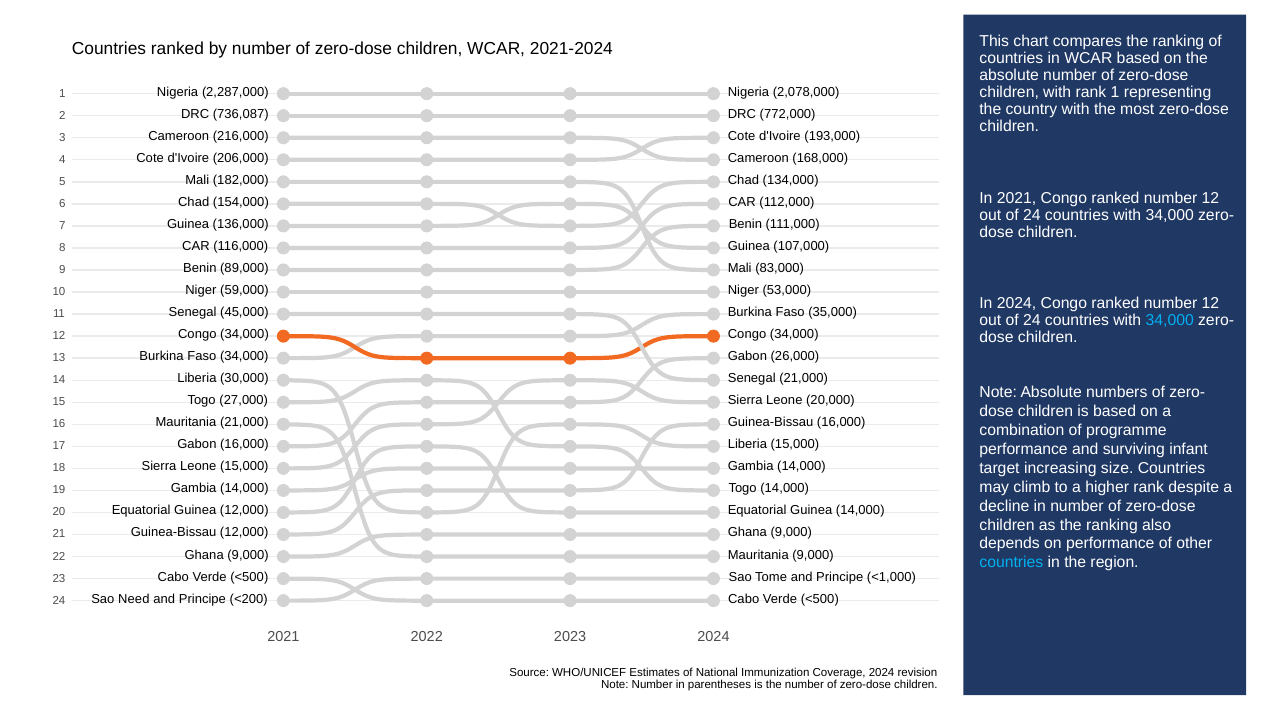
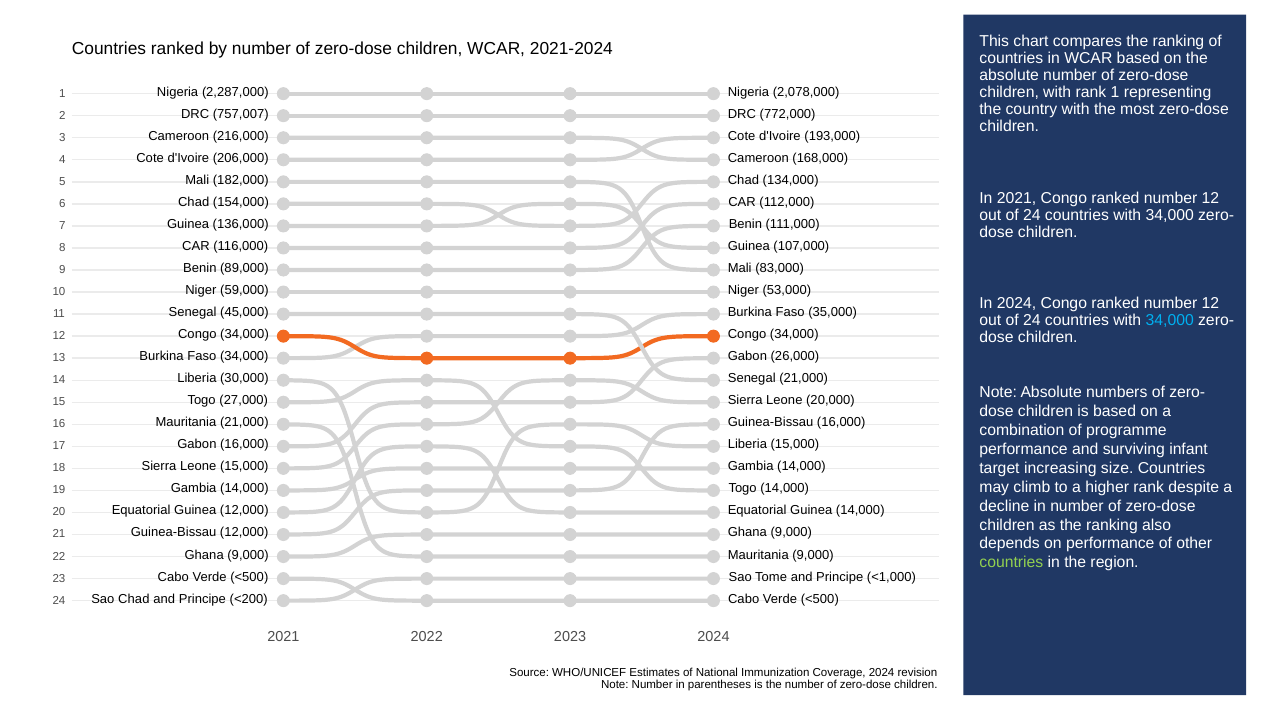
736,087: 736,087 -> 757,007
countries at (1011, 563) colour: light blue -> light green
Sao Need: Need -> Chad
